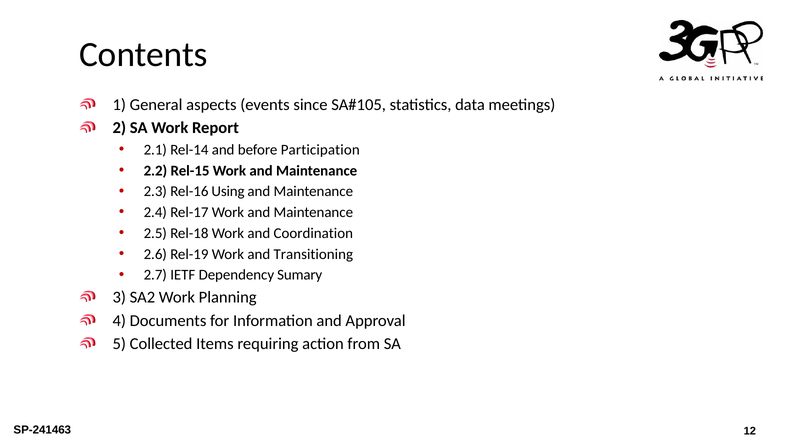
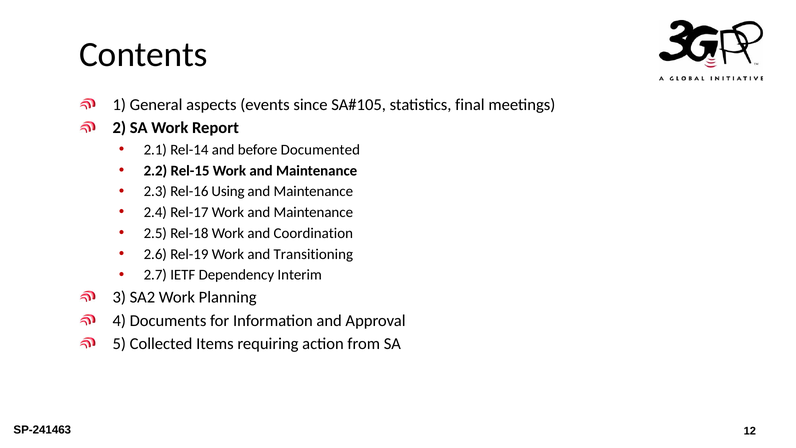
data: data -> final
Participation: Participation -> Documented
Sumary: Sumary -> Interim
